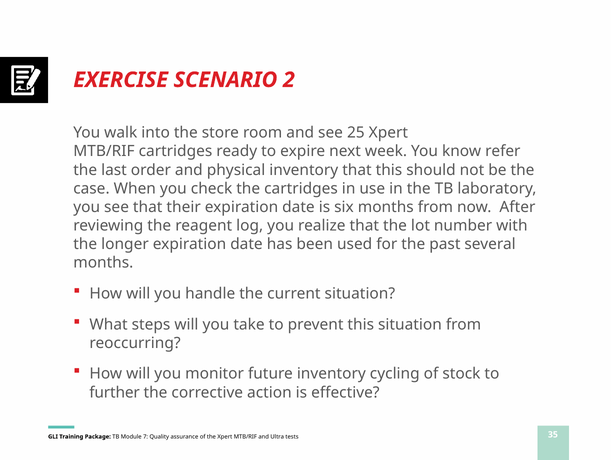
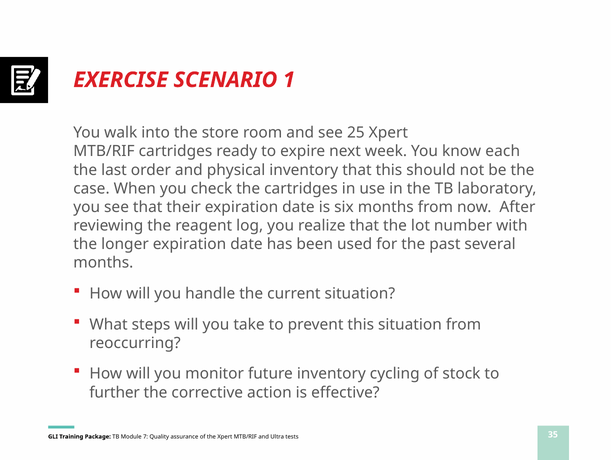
2: 2 -> 1
refer: refer -> each
